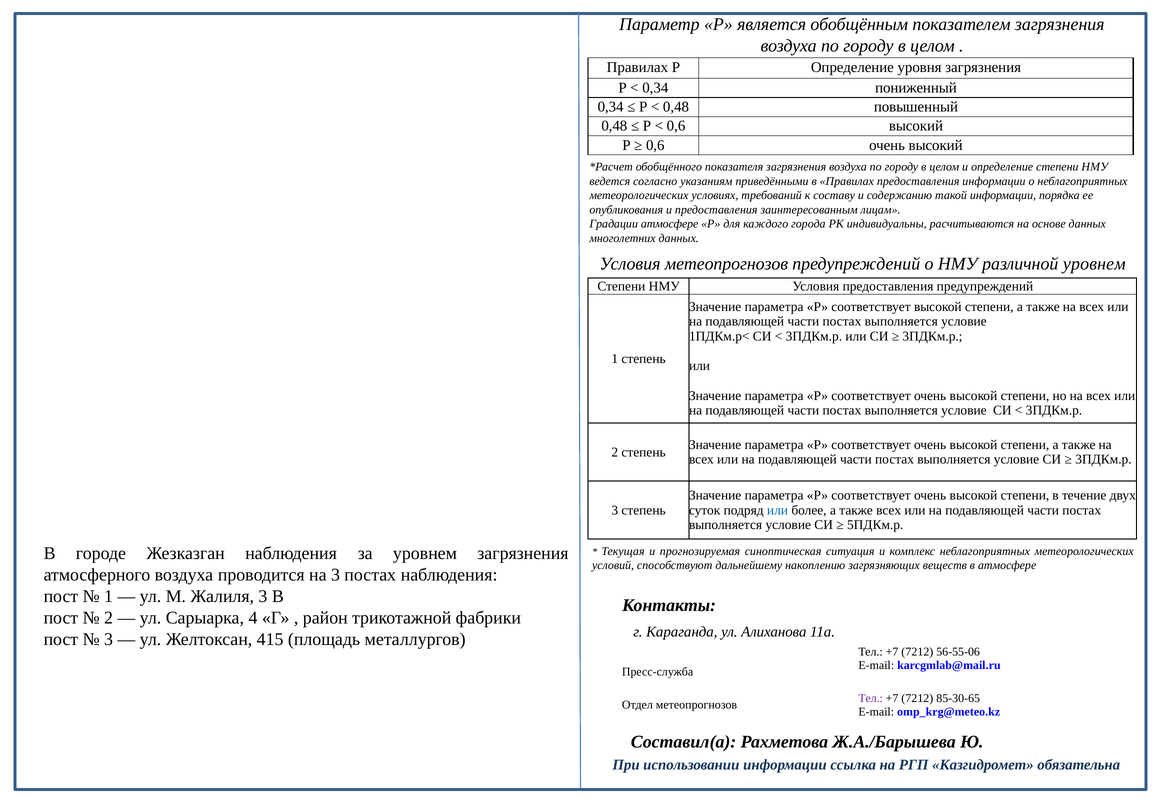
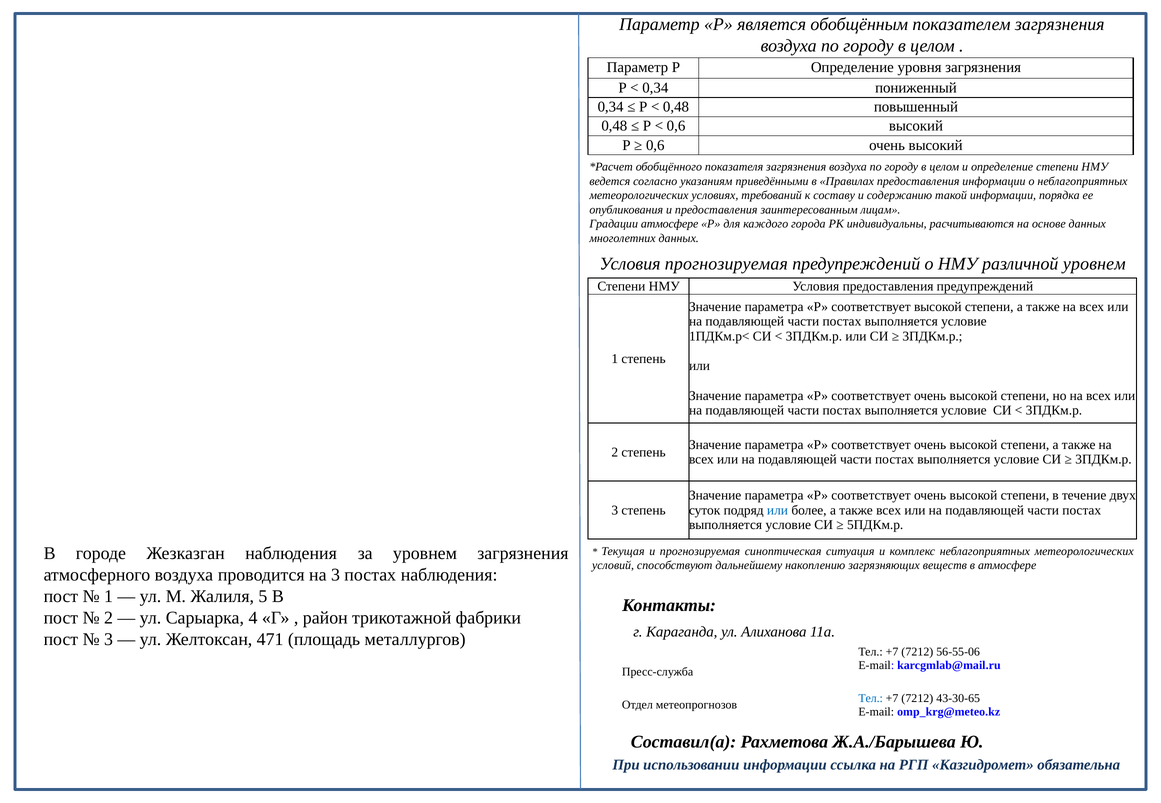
Правилах at (637, 67): Правилах -> Параметр
Условия метеопрогнозов: метеопрогнозов -> прогнозируемая
Жалиля 3: 3 -> 5
415: 415 -> 471
Тел at (871, 699) colour: purple -> blue
85-30-65: 85-30-65 -> 43-30-65
